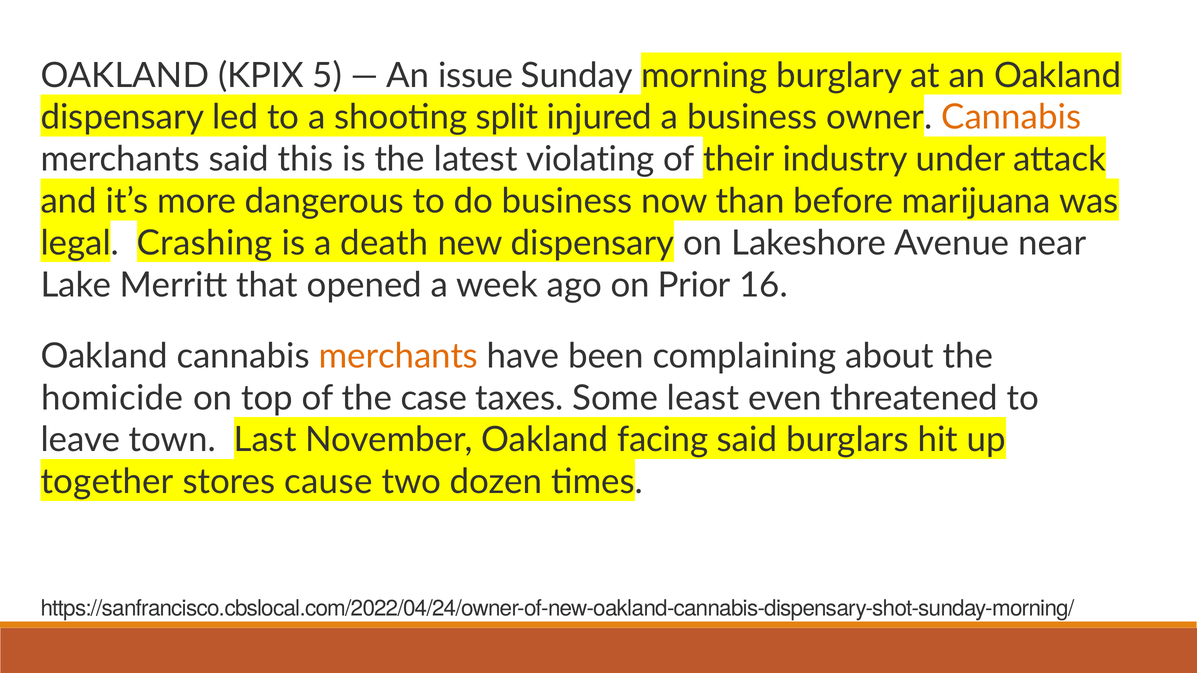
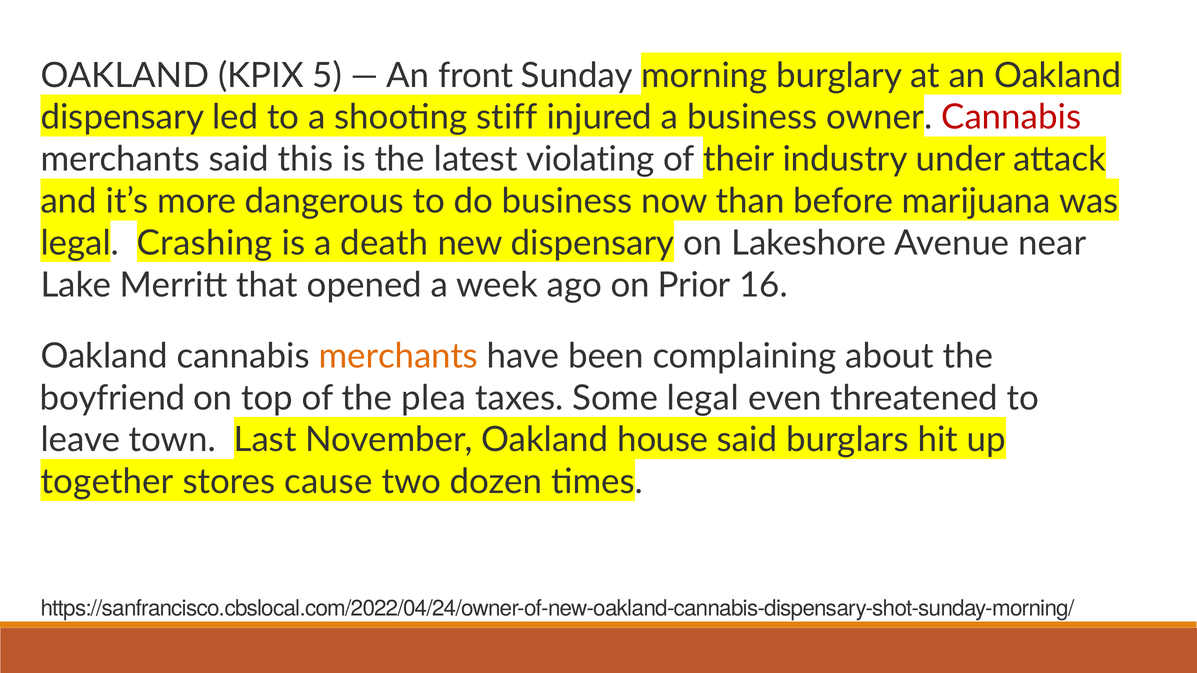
issue: issue -> front
split: split -> stiff
Cannabis at (1011, 118) colour: orange -> red
homicide: homicide -> boyfriend
case: case -> plea
Some least: least -> legal
facing: facing -> house
